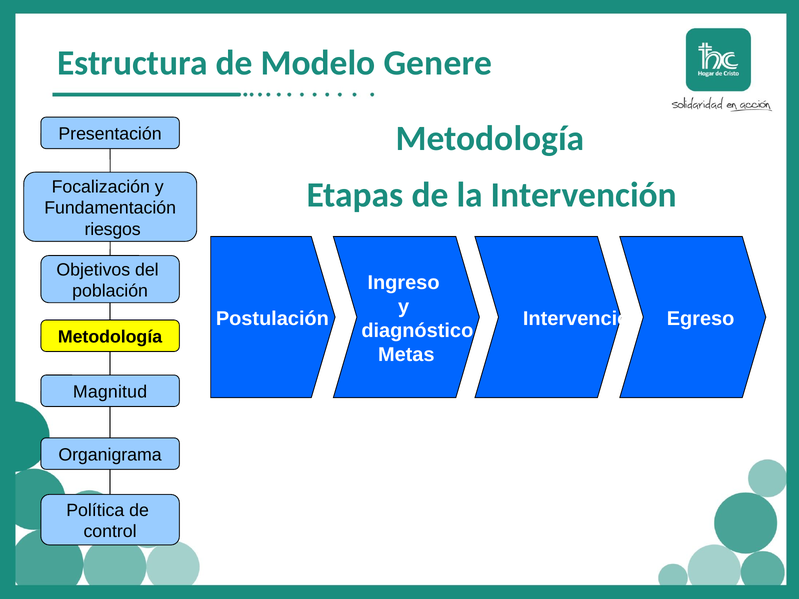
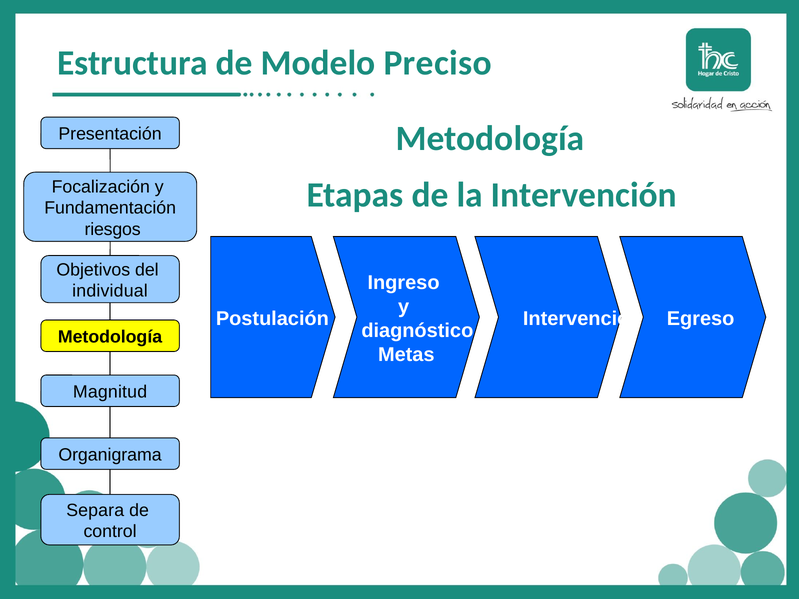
Genere: Genere -> Preciso
población: población -> individual
Política: Política -> Separa
